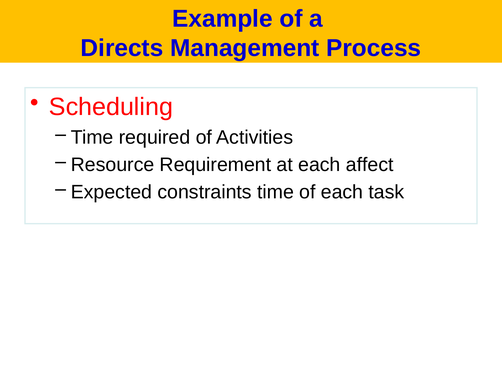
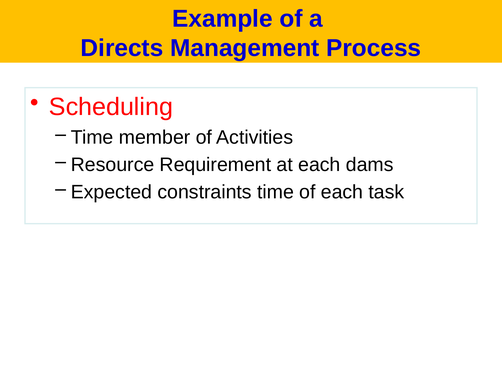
required: required -> member
affect: affect -> dams
